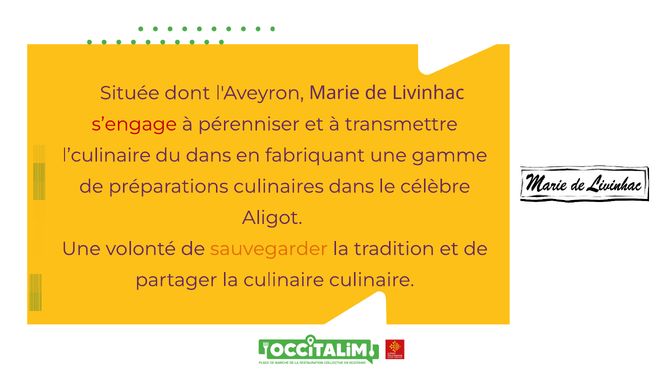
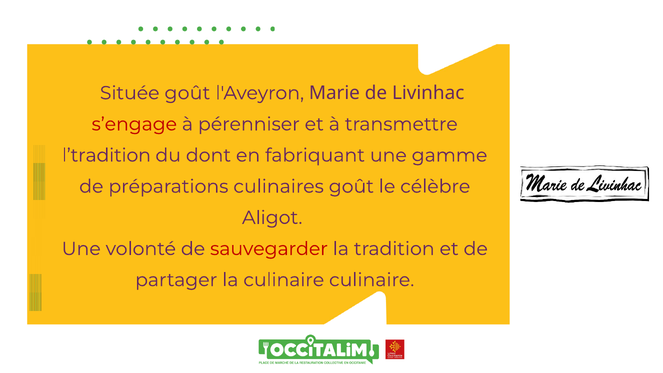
Située dont: dont -> goût
l’culinaire: l’culinaire -> l’tradition
du dans: dans -> dont
culinaires dans: dans -> goût
sauvegarder colour: orange -> red
